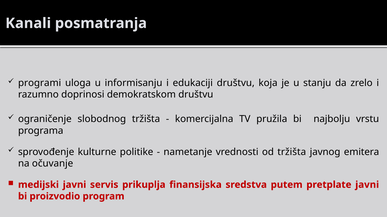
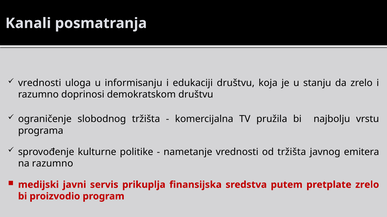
programi at (40, 83): programi -> vrednosti
na očuvanje: očuvanje -> razumno
pretplate javni: javni -> zrelo
